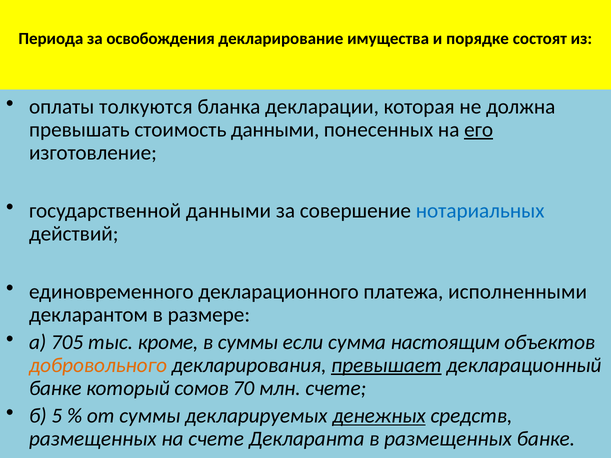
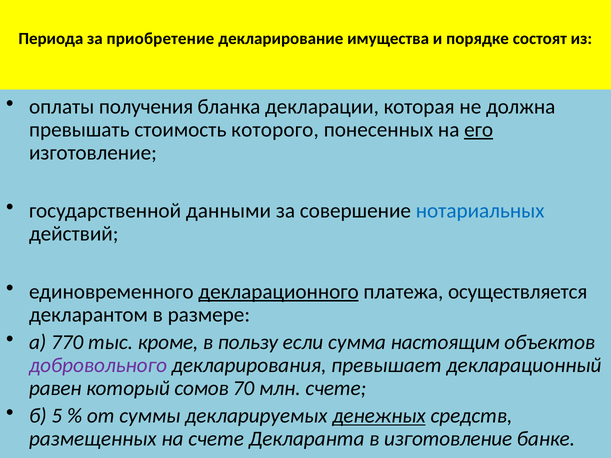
освобождения: освобождения -> приобретение
толкуются: толкуются -> получения
стоимость данными: данными -> которого
декларационного underline: none -> present
исполненными: исполненными -> осуществляется
705: 705 -> 770
в суммы: суммы -> пользу
добровольного colour: orange -> purple
превышает underline: present -> none
банке at (55, 388): банке -> равен
в размещенных: размещенных -> изготовление
